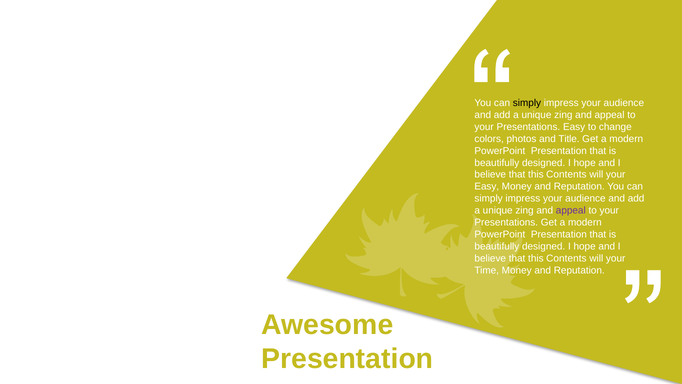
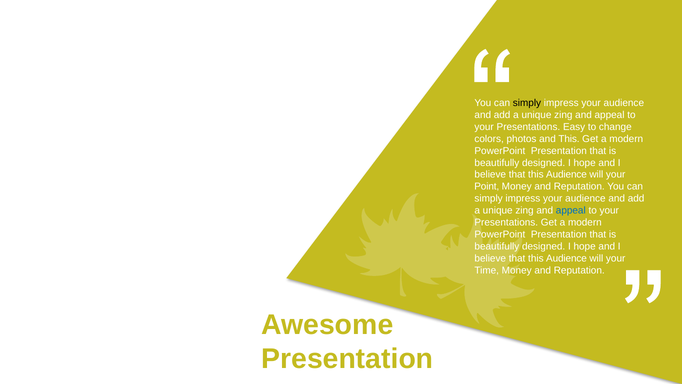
and Title: Title -> This
Contents at (566, 175): Contents -> Audience
Easy at (487, 186): Easy -> Point
appeal at (571, 210) colour: purple -> blue
Contents at (566, 258): Contents -> Audience
